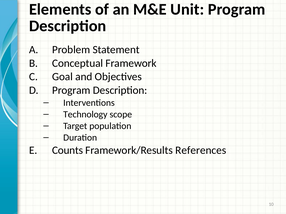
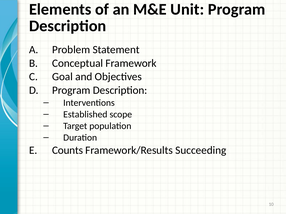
Technology: Technology -> Established
References: References -> Succeeding
